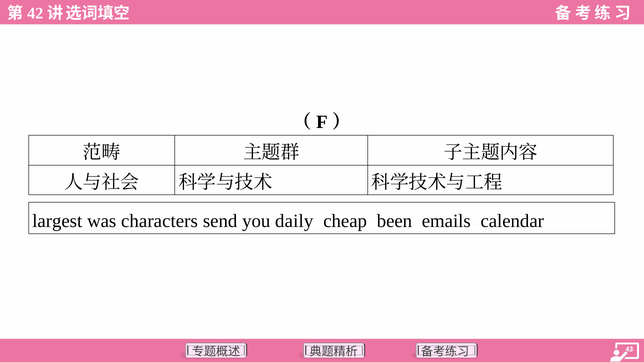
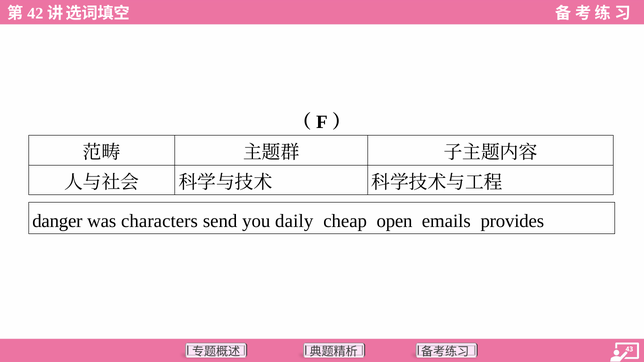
largest: largest -> danger
been: been -> open
calendar: calendar -> provides
